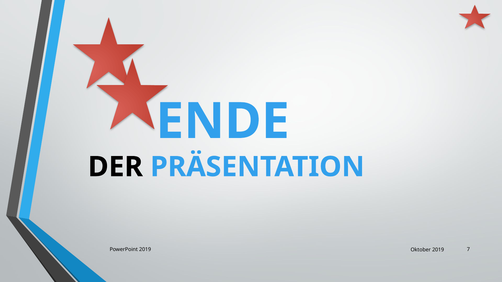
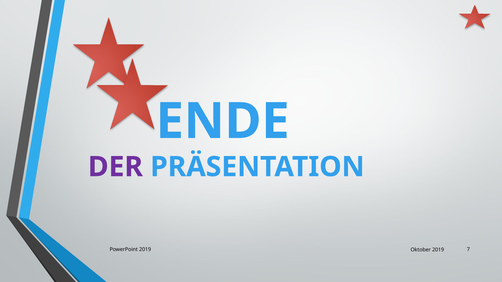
DER colour: black -> purple
